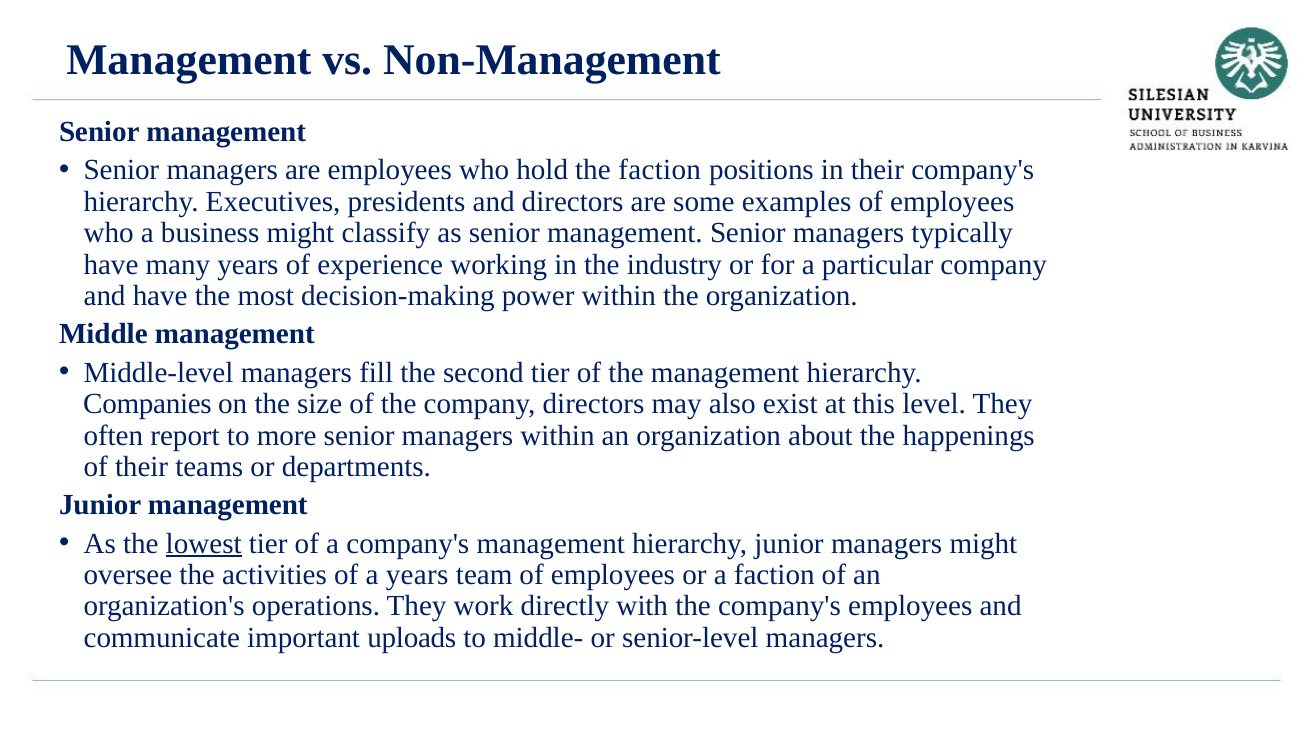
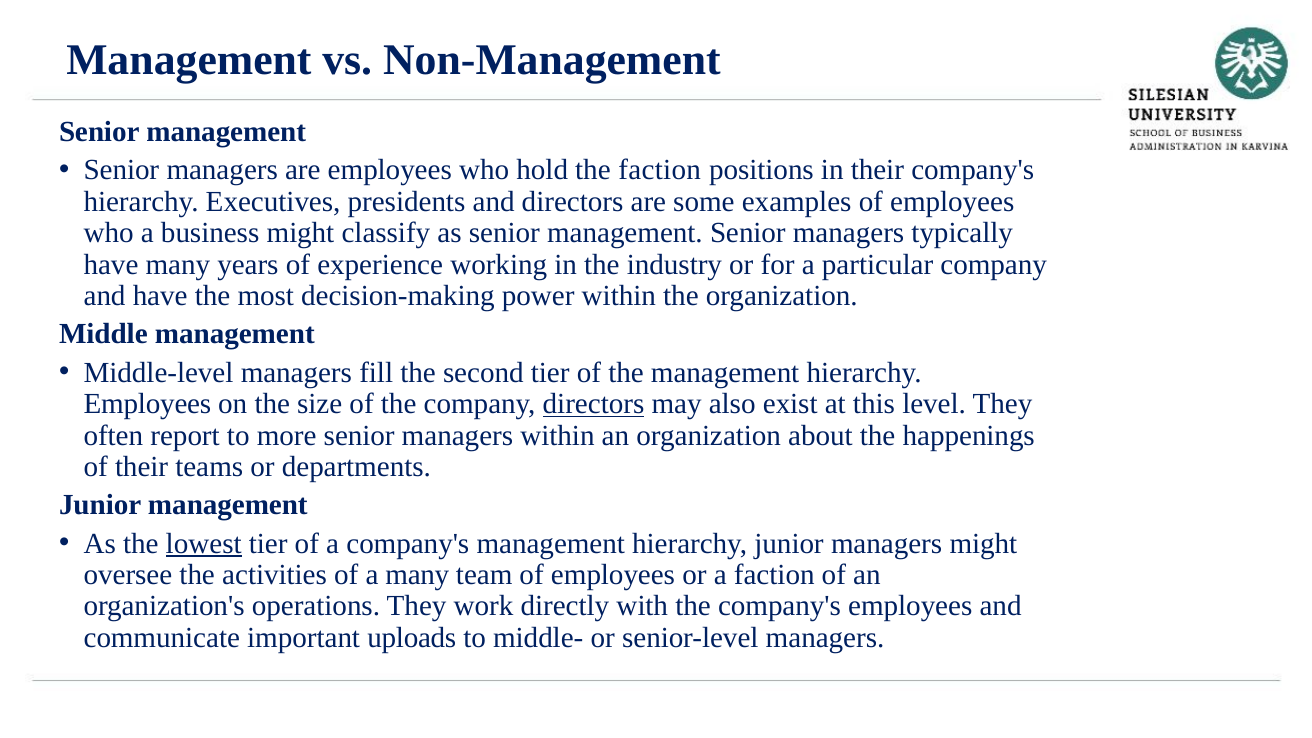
Companies at (147, 404): Companies -> Employees
directors at (594, 404) underline: none -> present
a years: years -> many
